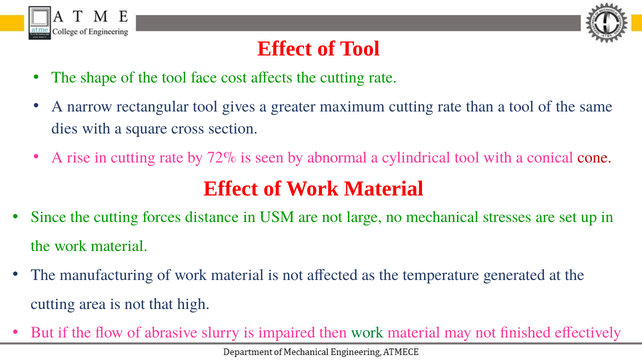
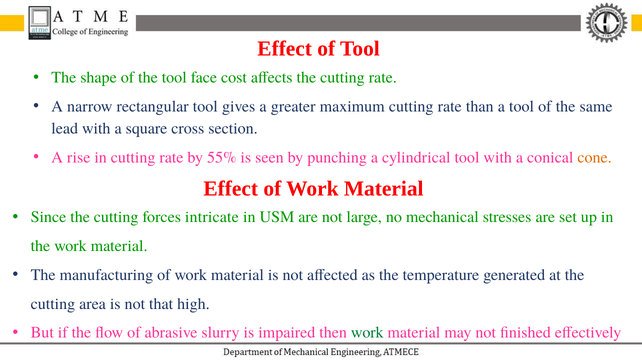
dies: dies -> lead
72%: 72% -> 55%
abnormal: abnormal -> punching
cone colour: red -> orange
distance: distance -> intricate
